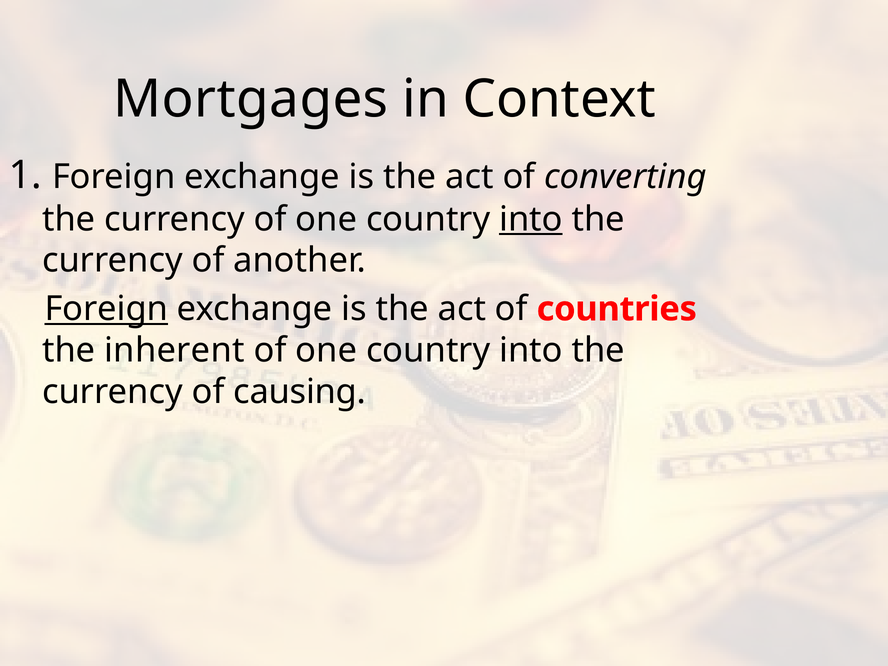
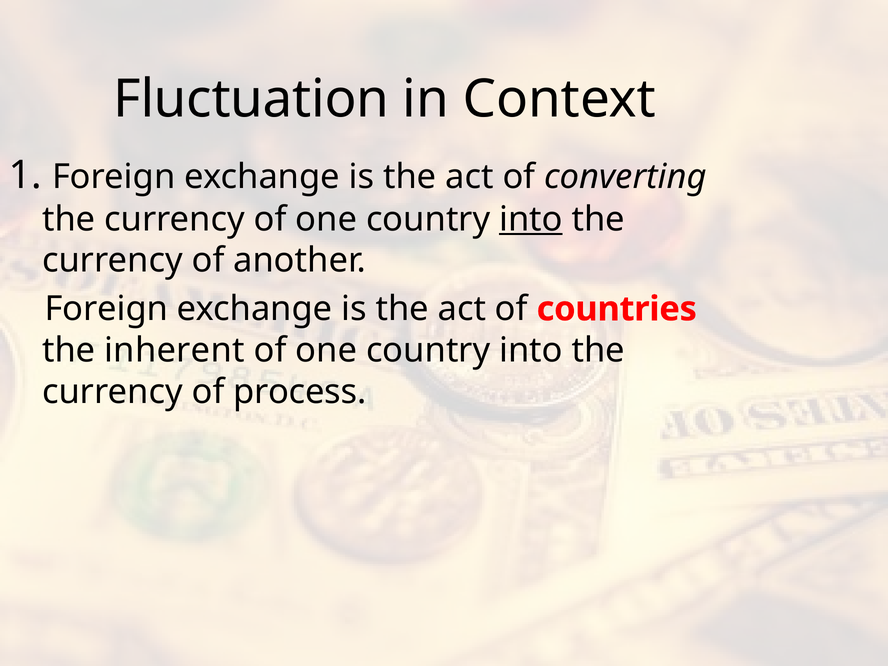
Mortgages: Mortgages -> Fluctuation
Foreign at (106, 309) underline: present -> none
causing: causing -> process
